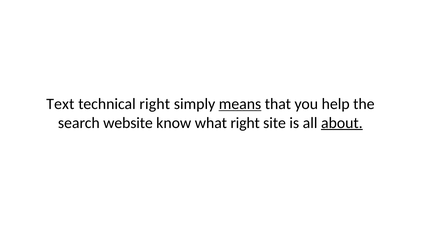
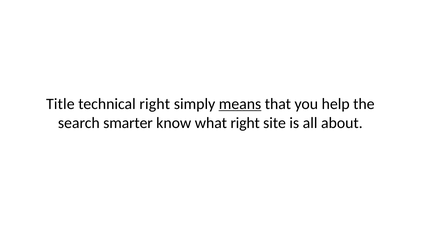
Text: Text -> Title
website: website -> smarter
about underline: present -> none
